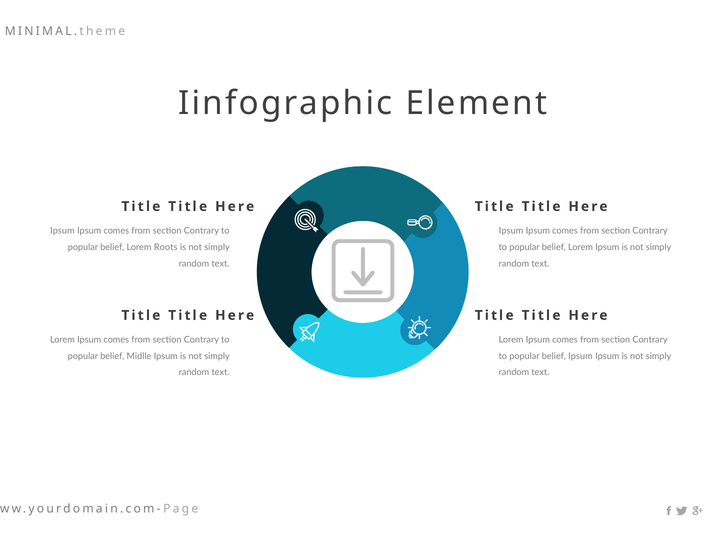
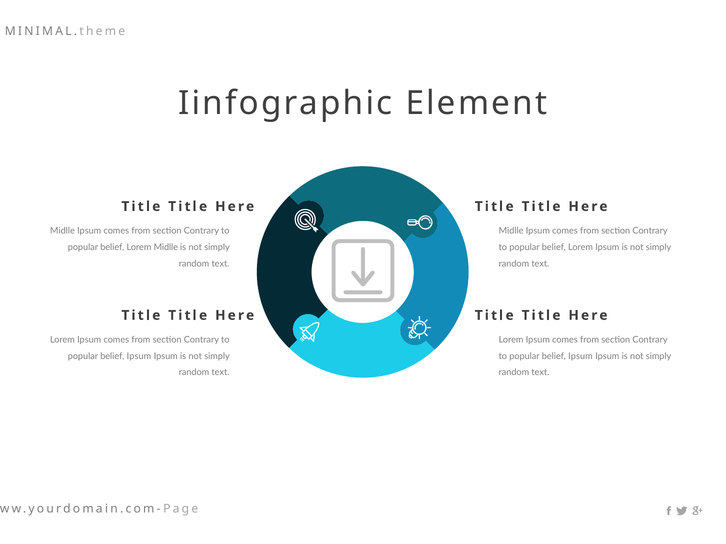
Ipsum at (62, 231): Ipsum -> Midlle
Ipsum at (511, 231): Ipsum -> Midlle
Lorem Roots: Roots -> Midlle
Midlle at (139, 356): Midlle -> Ipsum
